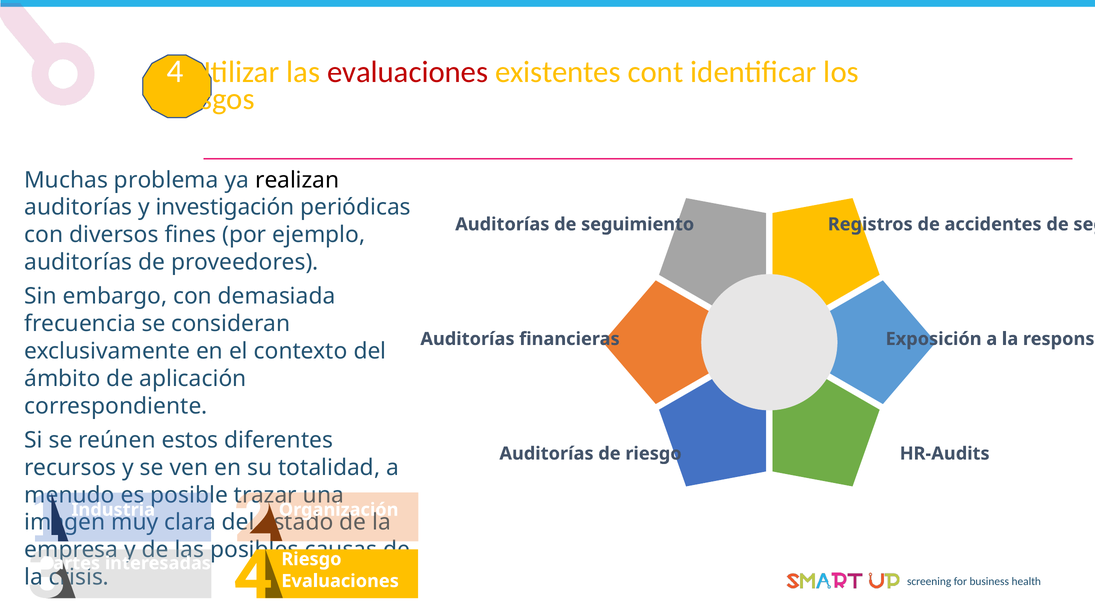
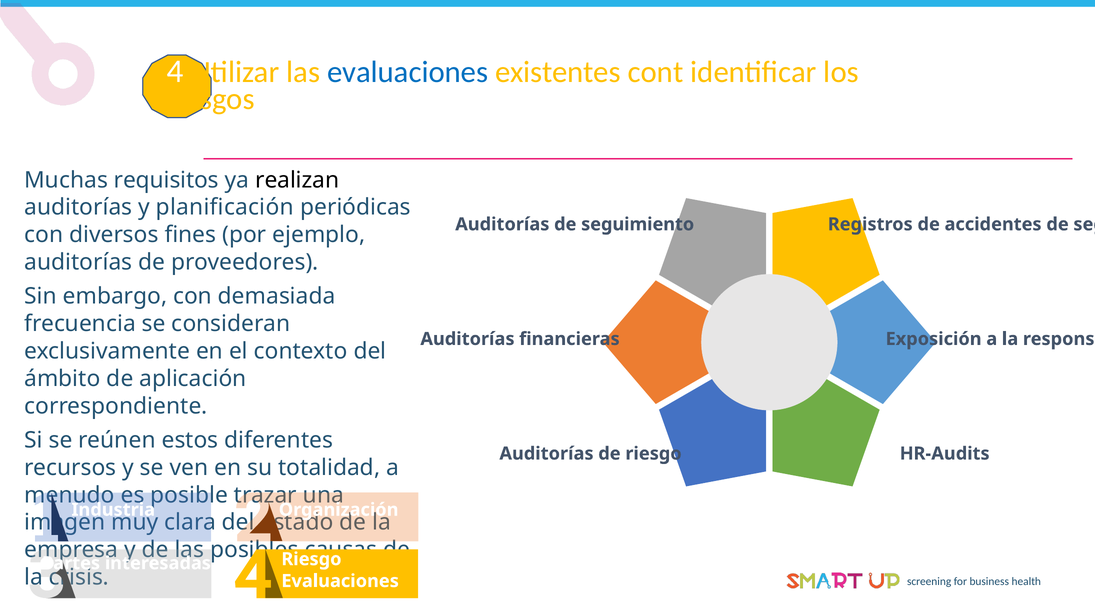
evaluaciones at (408, 72) colour: red -> blue
problema: problema -> requisitos
investigación: investigación -> planificación
